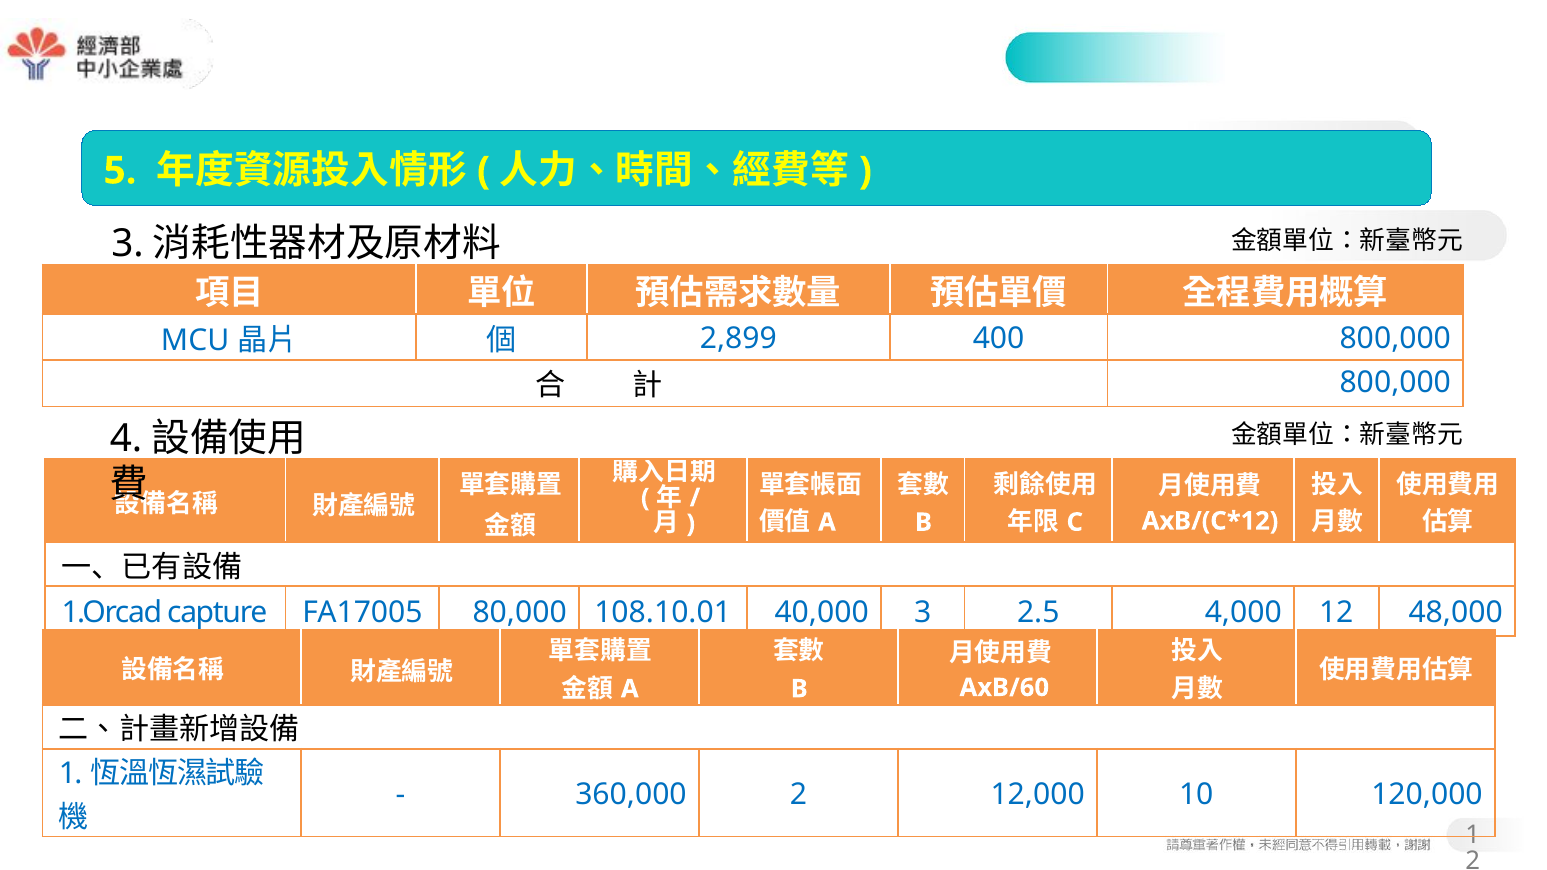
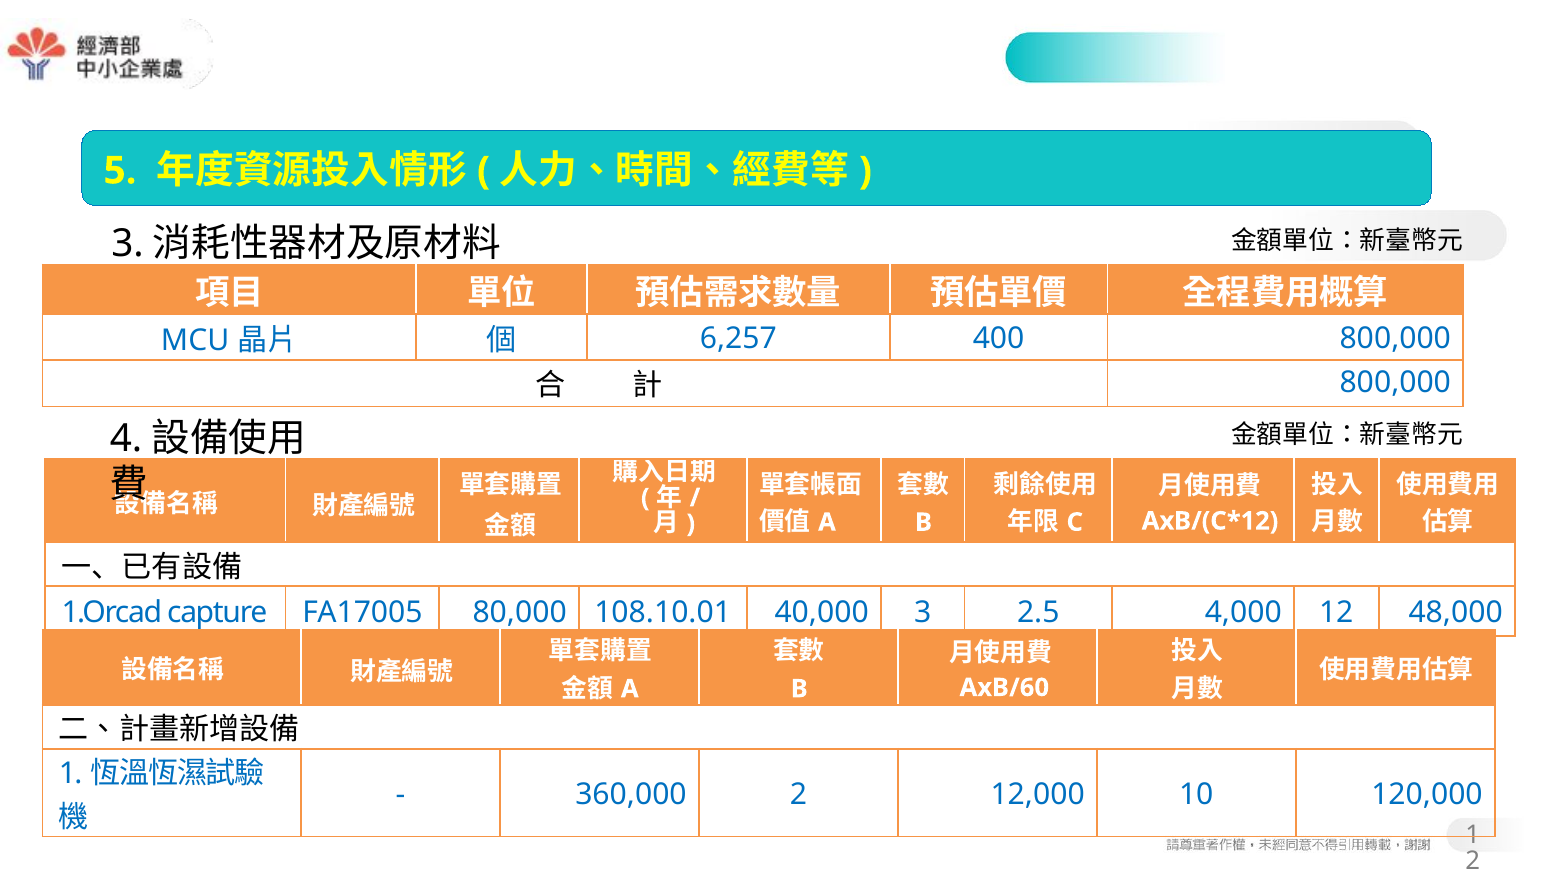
2,899: 2,899 -> 6,257
